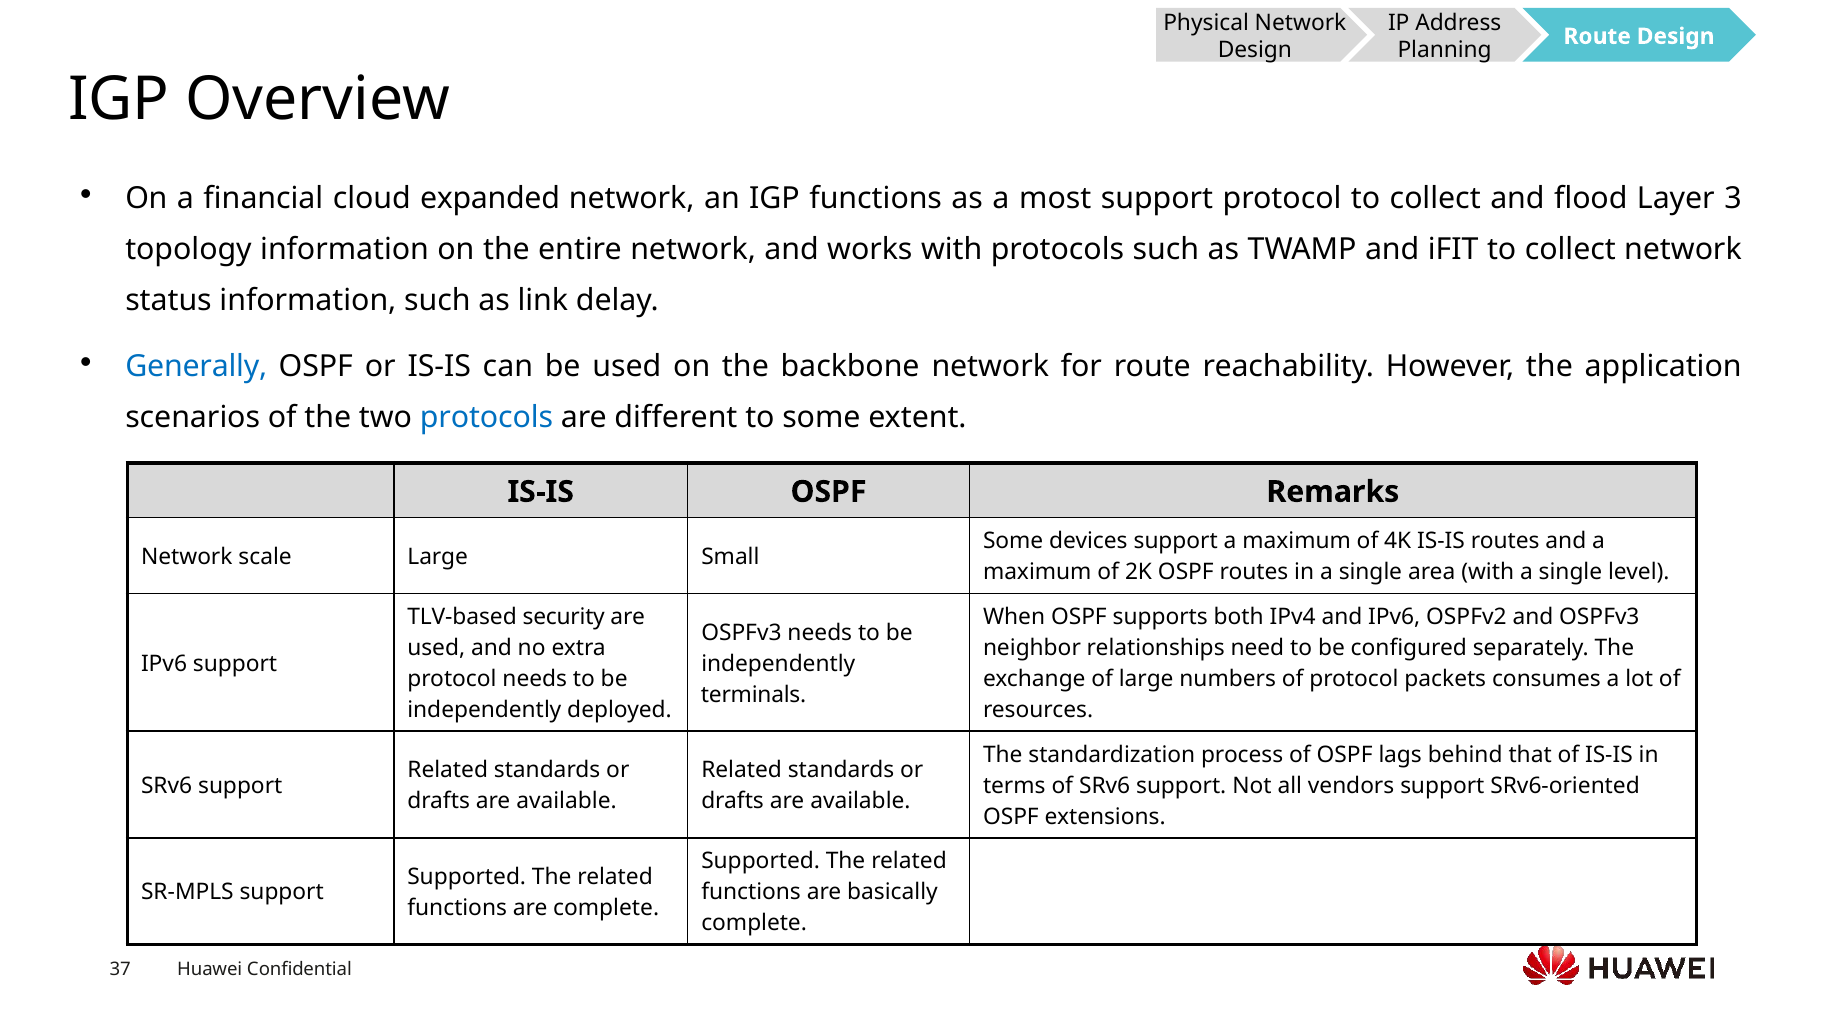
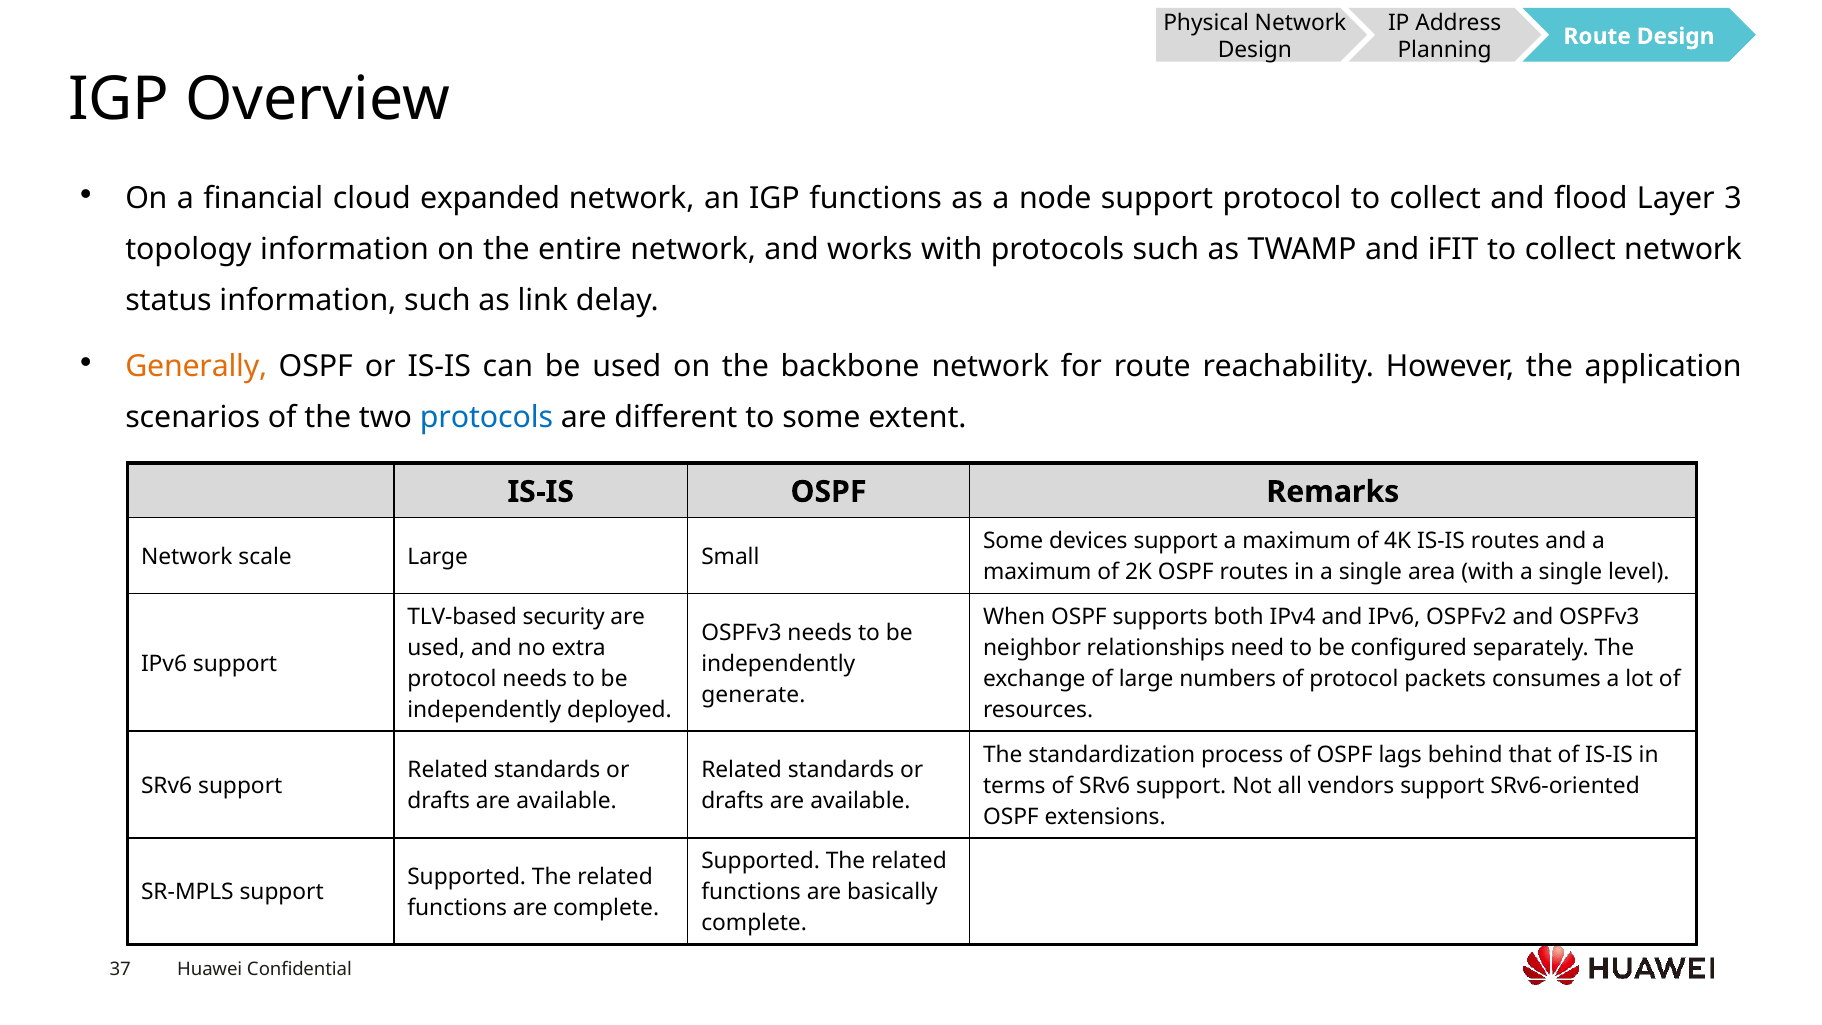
most: most -> node
Generally colour: blue -> orange
terminals: terminals -> generate
